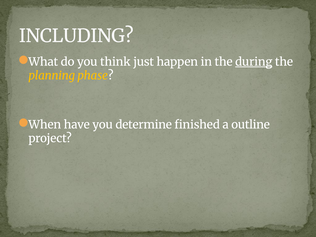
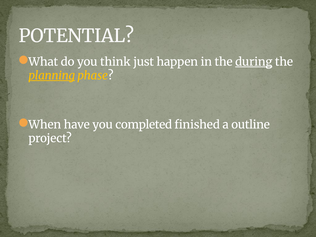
INCLUDING: INCLUDING -> POTENTIAL
planning underline: none -> present
determine: determine -> completed
